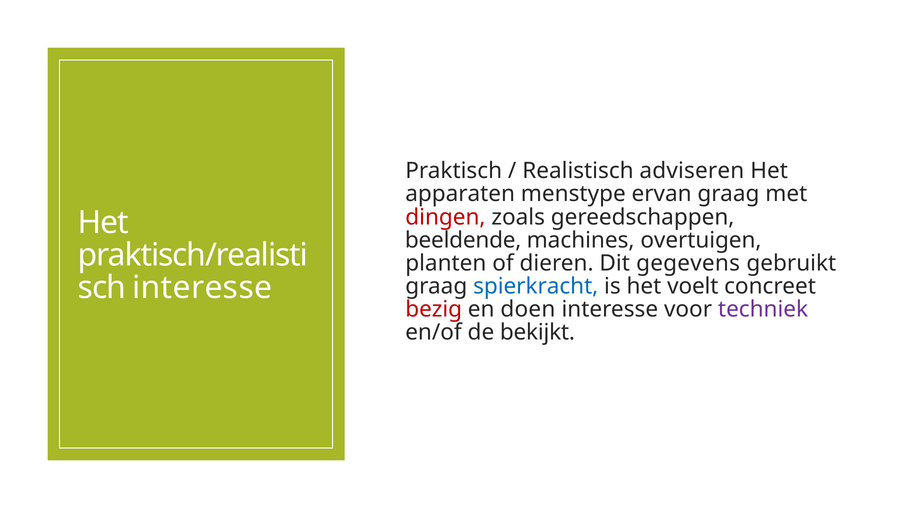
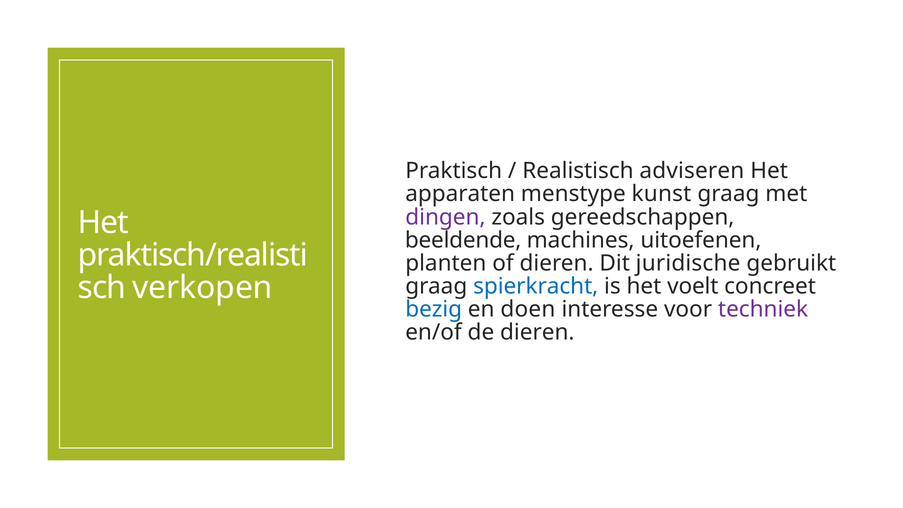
ervan: ervan -> kunst
dingen colour: red -> purple
overtuigen: overtuigen -> uitoefenen
gegevens: gegevens -> juridische
interesse at (202, 288): interesse -> verkopen
bezig colour: red -> blue
de bekijkt: bekijkt -> dieren
